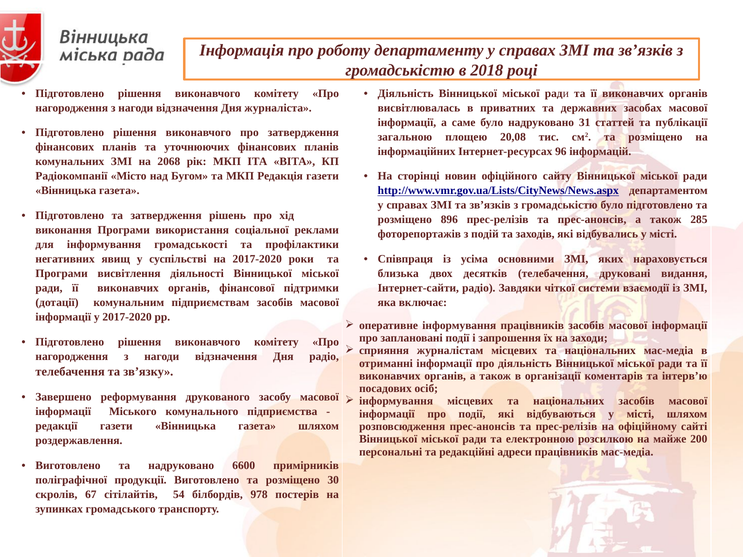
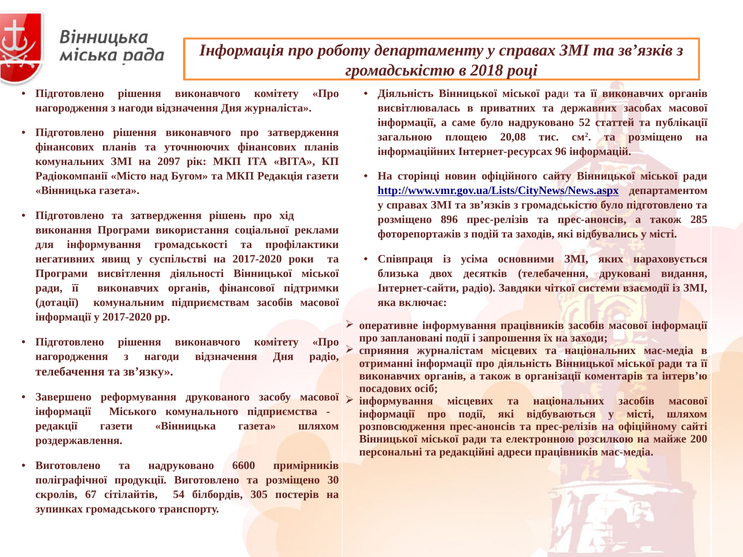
31: 31 -> 52
2068: 2068 -> 2097
978: 978 -> 305
